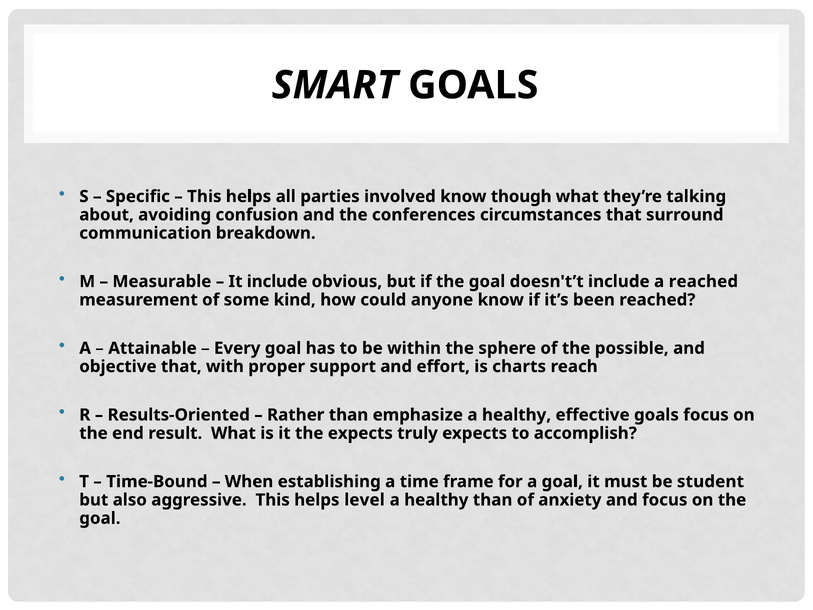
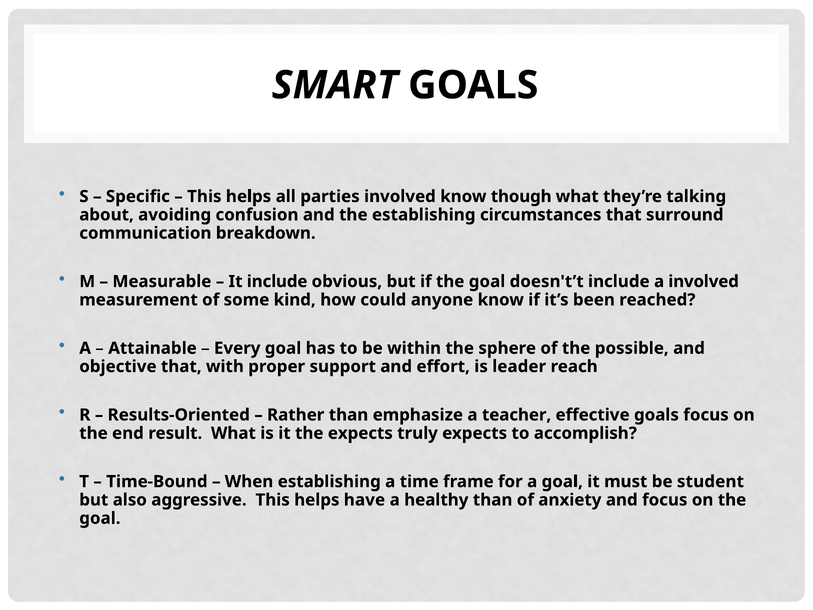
the conferences: conferences -> establishing
a reached: reached -> involved
charts: charts -> leader
emphasize a healthy: healthy -> teacher
level: level -> have
